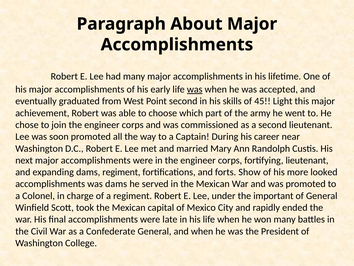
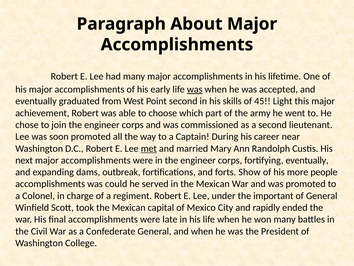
met underline: none -> present
fortifying lieutenant: lieutenant -> eventually
dams regiment: regiment -> outbreak
looked: looked -> people
was dams: dams -> could
